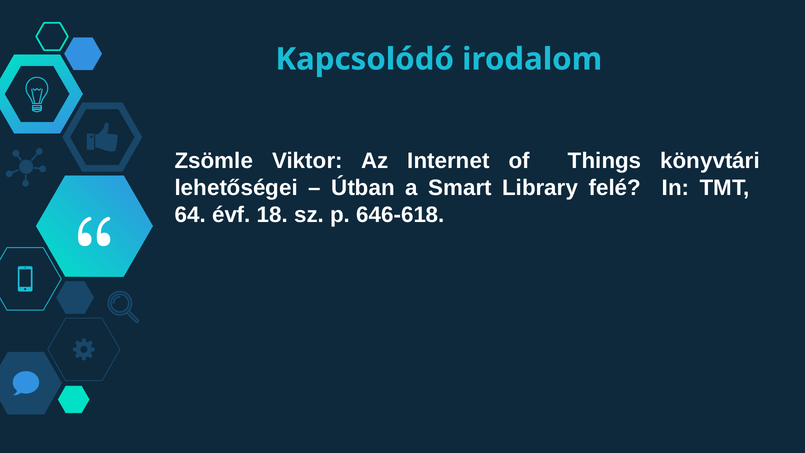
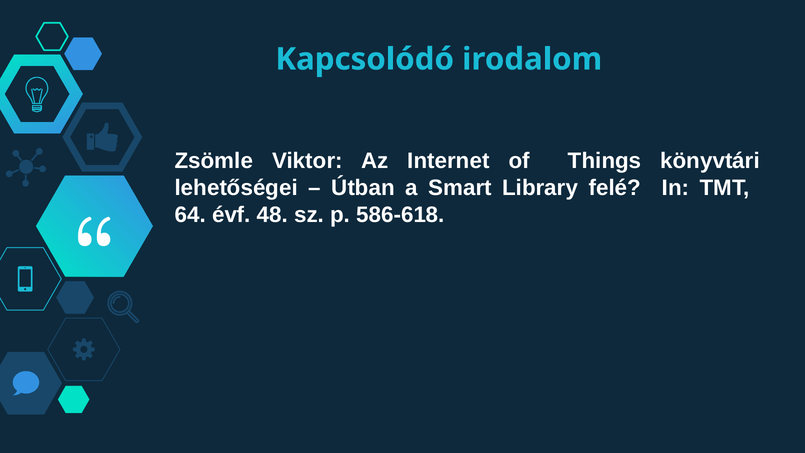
18: 18 -> 48
646-618: 646-618 -> 586-618
